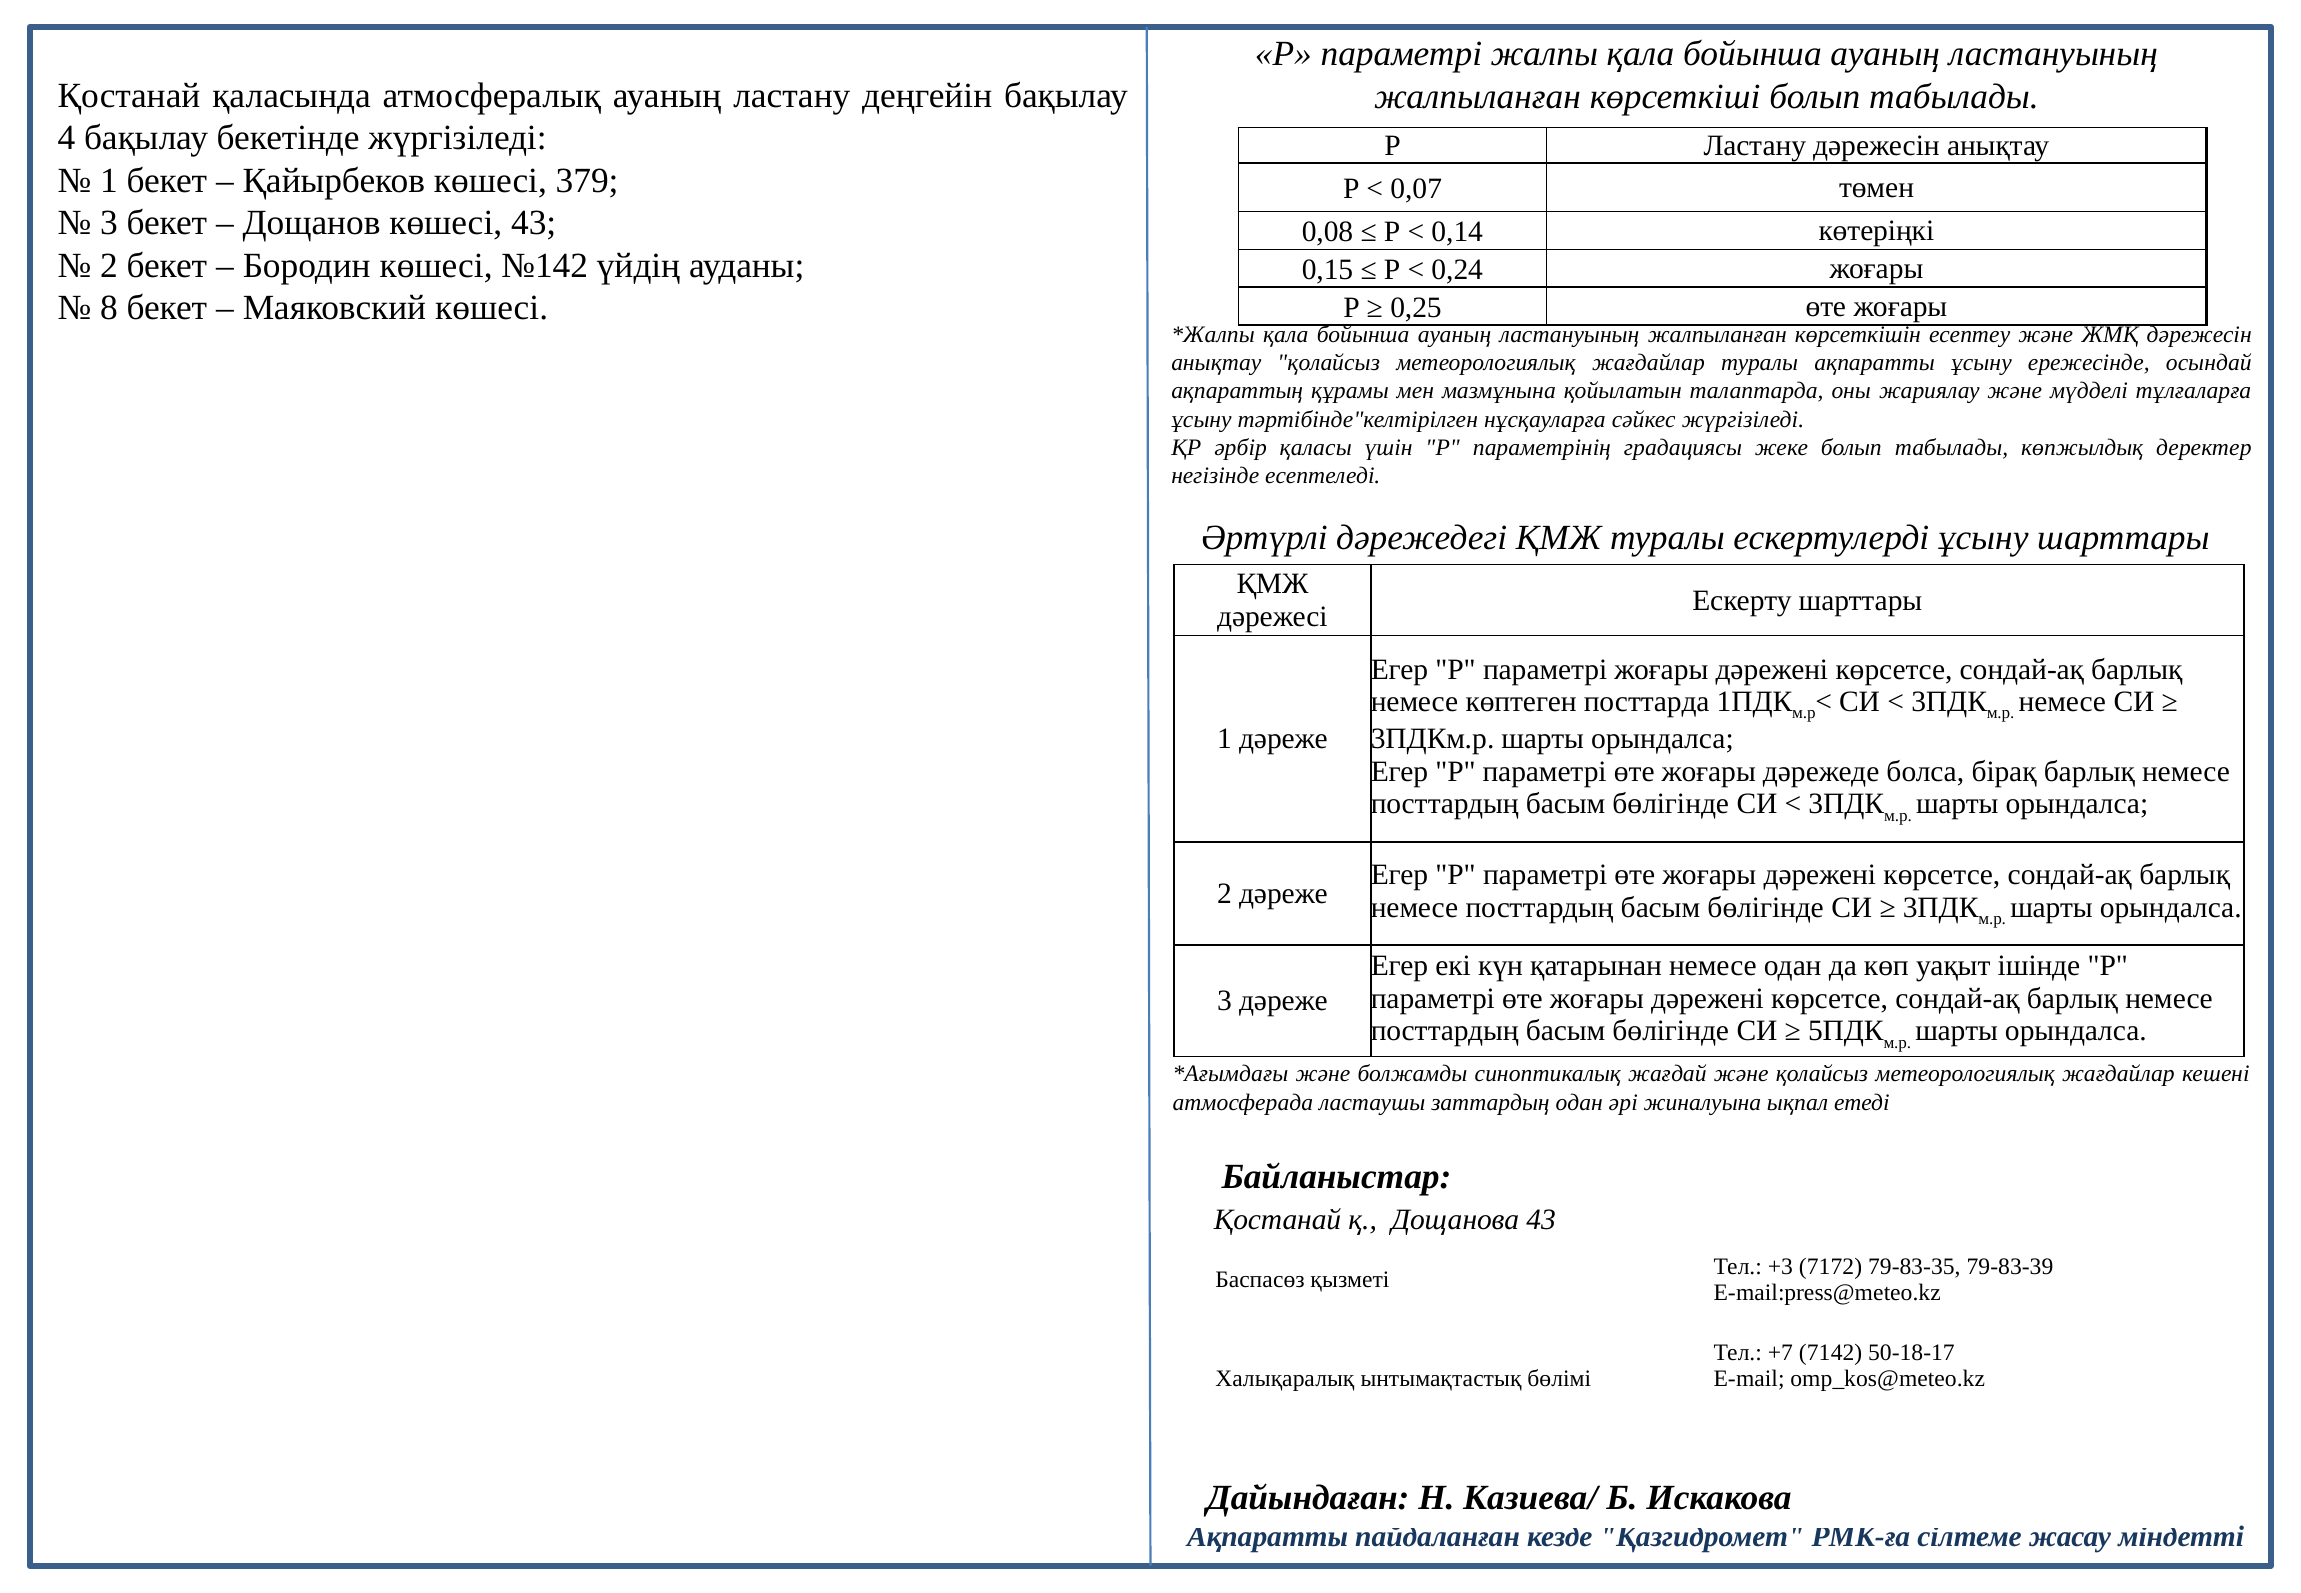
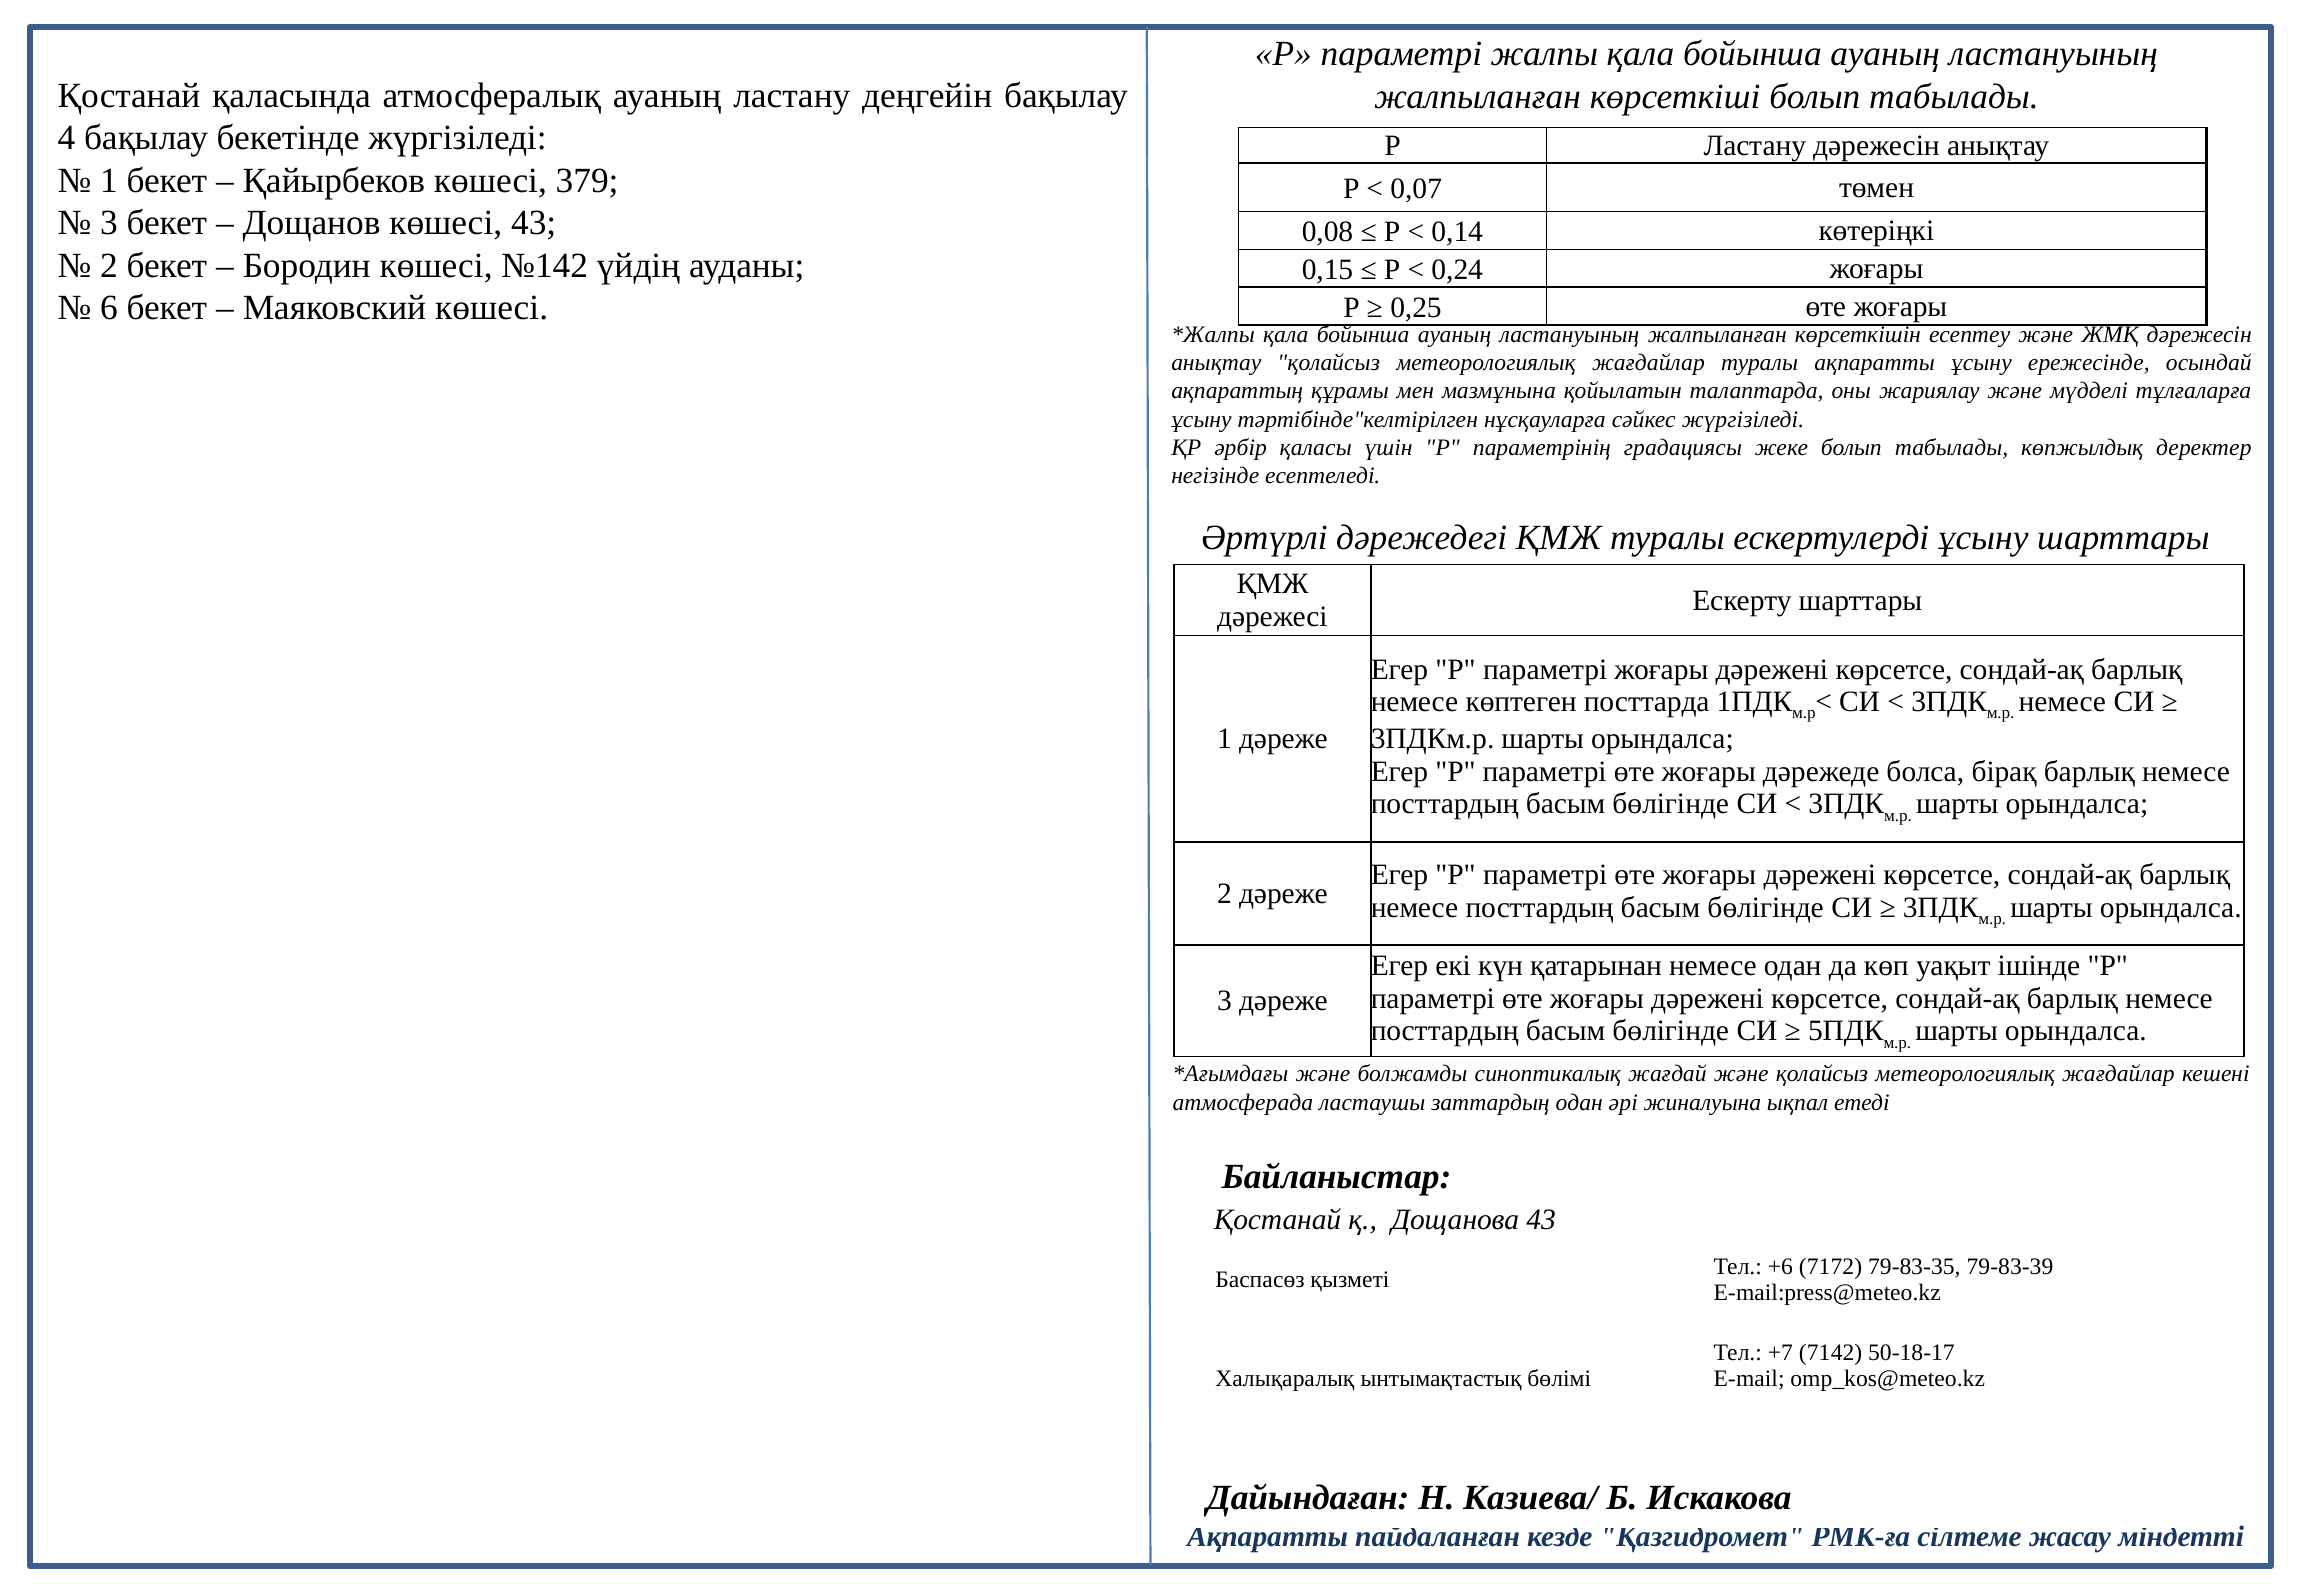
8: 8 -> 6
+3: +3 -> +6
